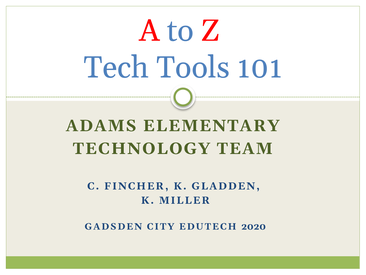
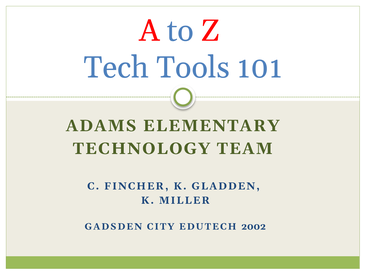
2020: 2020 -> 2002
